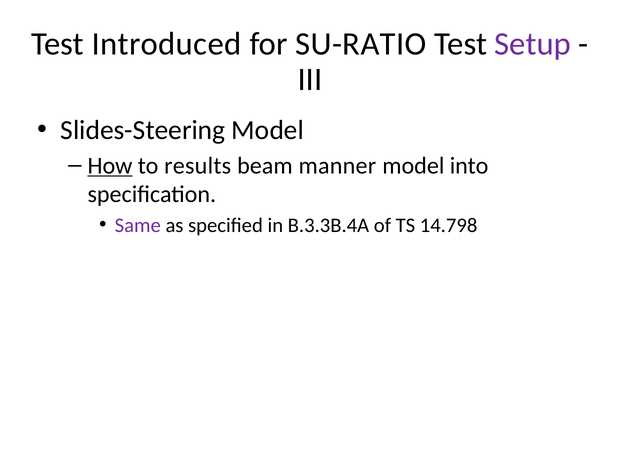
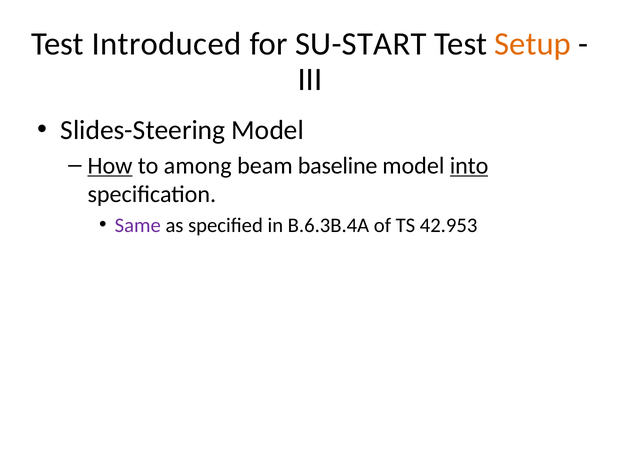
SU-RATIO: SU-RATIO -> SU-START
Setup colour: purple -> orange
results: results -> among
manner: manner -> baseline
into underline: none -> present
B.3.3B.4A: B.3.3B.4A -> B.6.3B.4A
14.798: 14.798 -> 42.953
